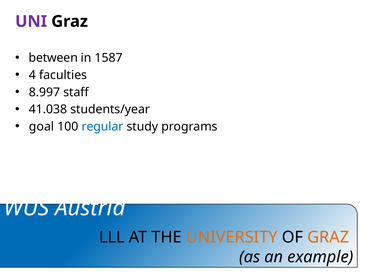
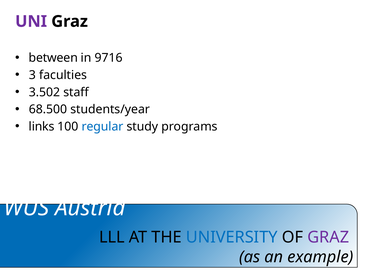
1587: 1587 -> 9716
4: 4 -> 3
8.997: 8.997 -> 3.502
41.038: 41.038 -> 68.500
goal: goal -> links
UNIVERSITY colour: orange -> blue
GRAZ at (328, 237) colour: orange -> purple
